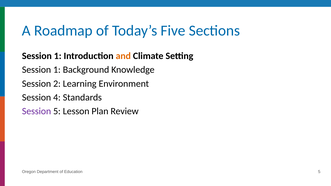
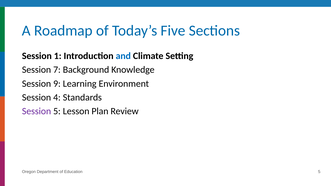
and colour: orange -> blue
1 at (57, 70): 1 -> 7
2: 2 -> 9
